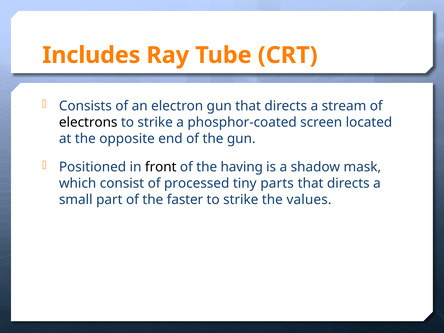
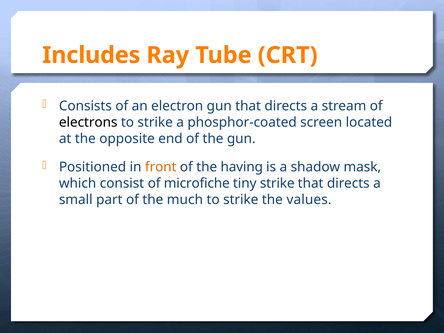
front colour: black -> orange
processed: processed -> microfiche
tiny parts: parts -> strike
faster: faster -> much
